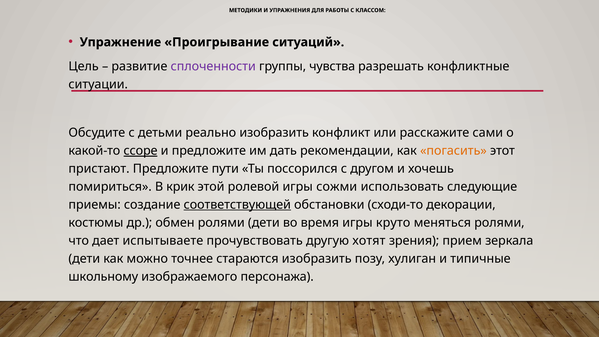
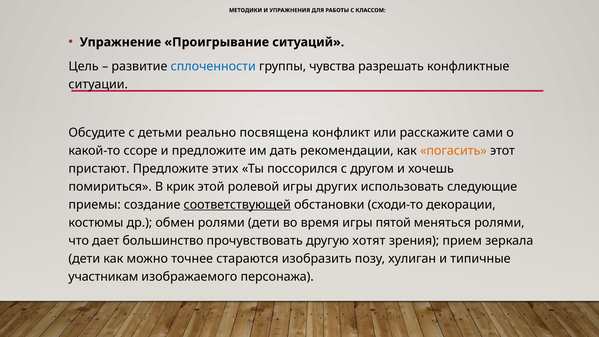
сплоченности colour: purple -> blue
реально изобразить: изобразить -> посвящена
ссоре underline: present -> none
пути: пути -> этих
сожми: сожми -> других
круто: круто -> пятой
испытываете: испытываете -> большинство
школьному: школьному -> участникам
